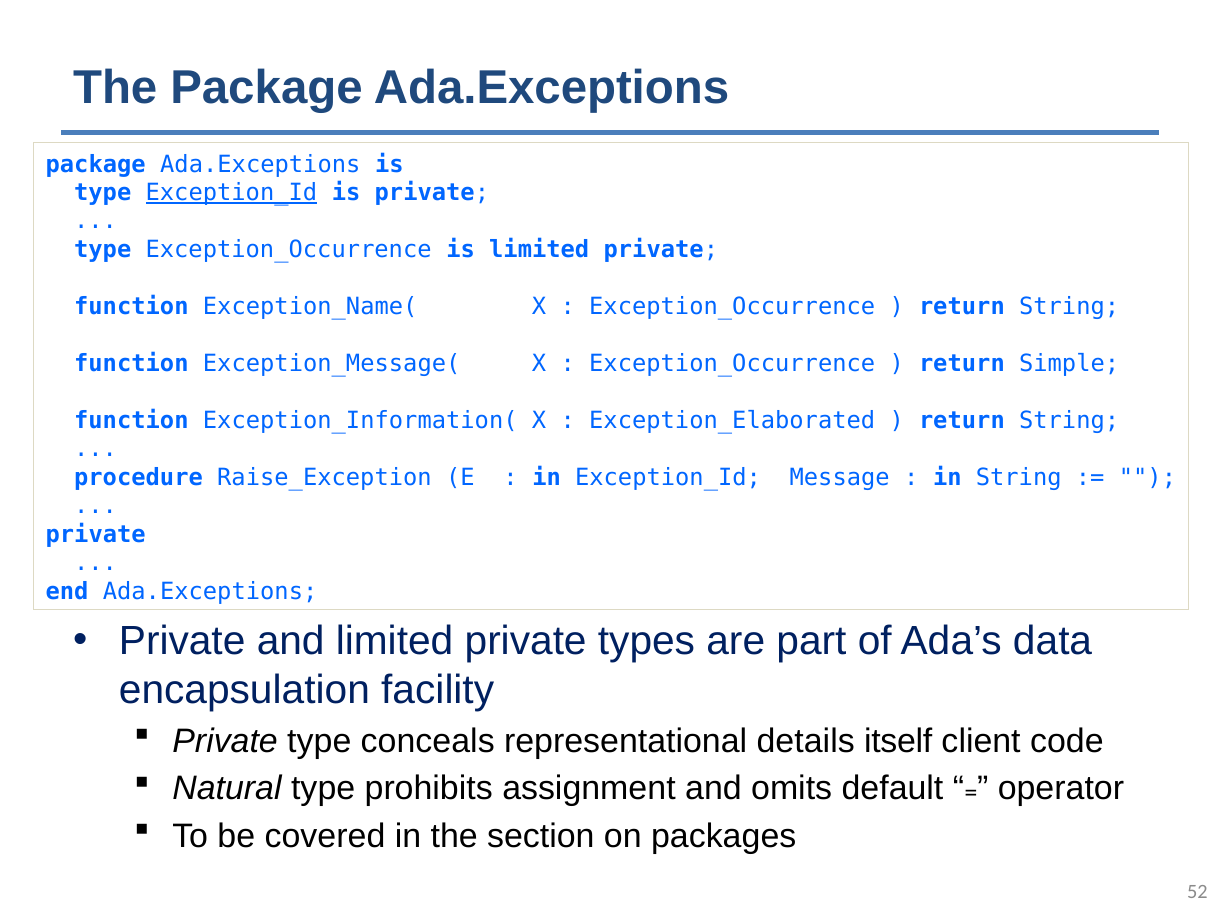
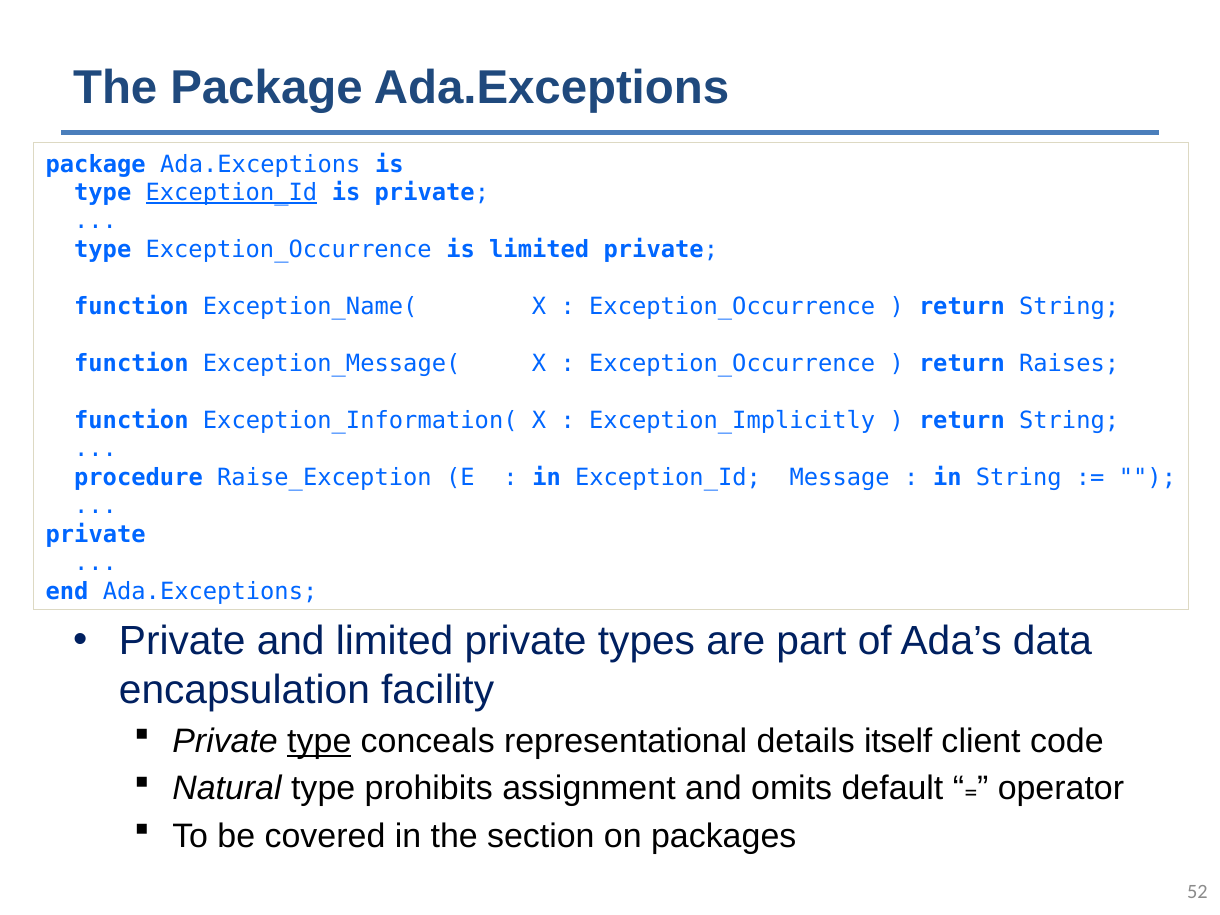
Simple: Simple -> Raises
Exception_Elaborated: Exception_Elaborated -> Exception_Implicitly
type at (319, 741) underline: none -> present
